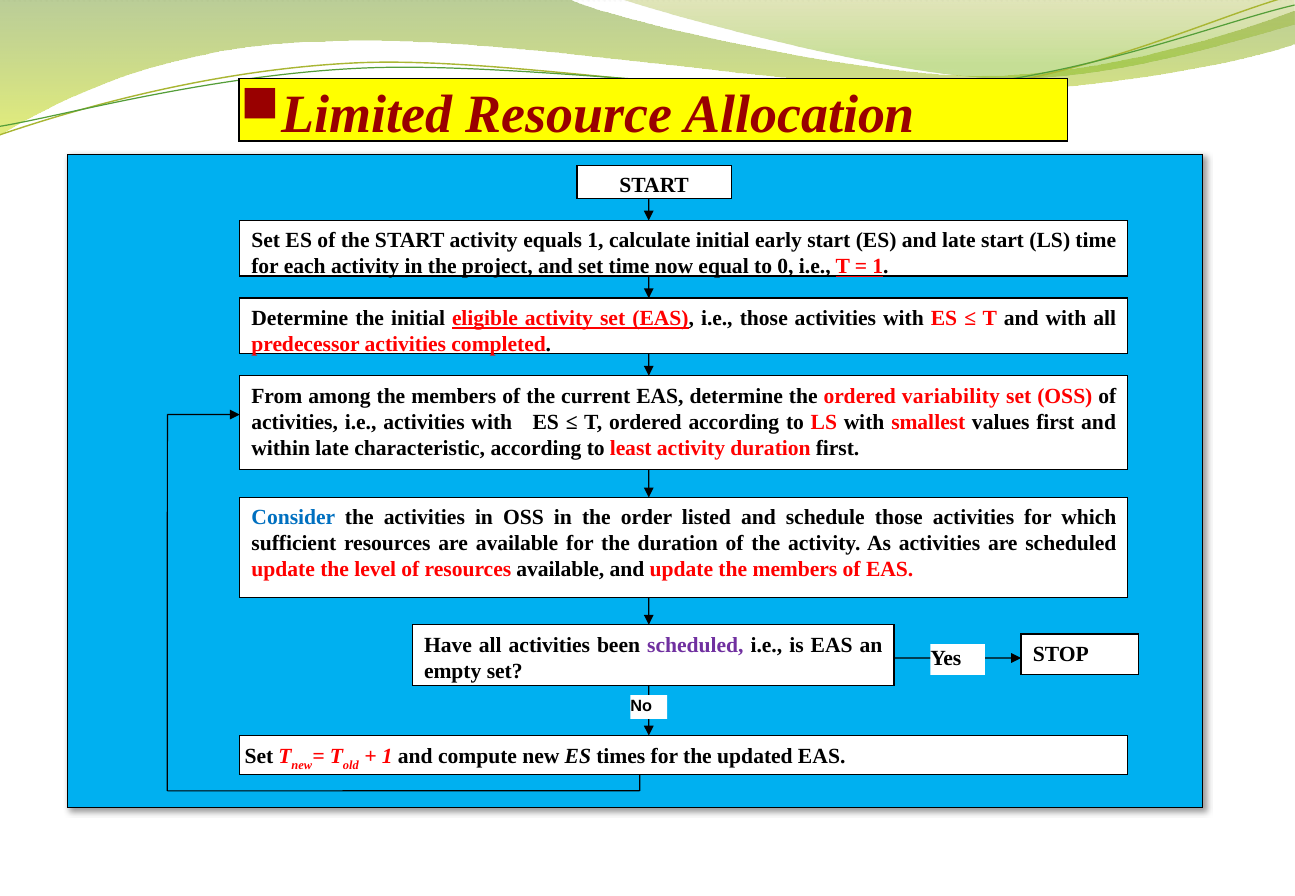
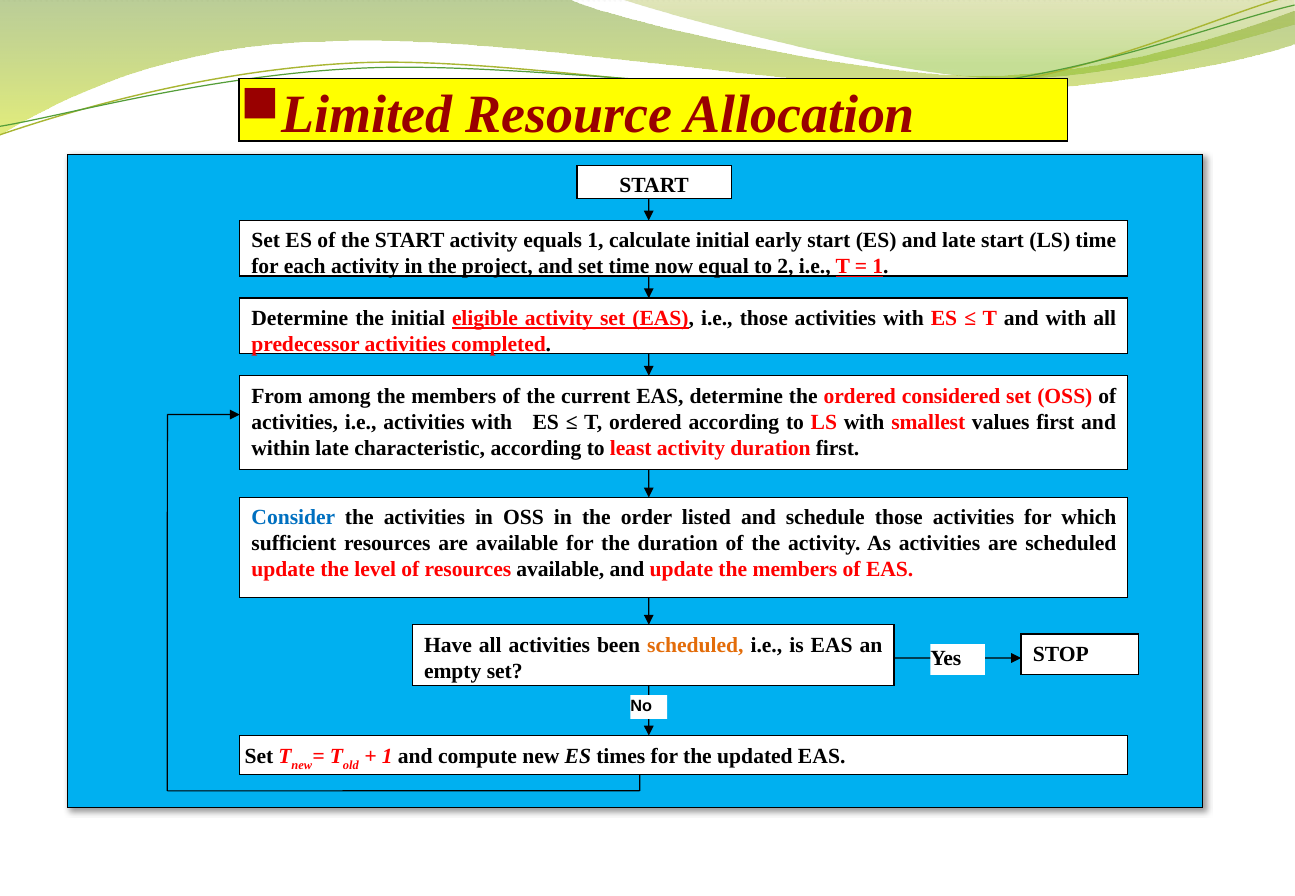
0: 0 -> 2
variability: variability -> considered
scheduled at (695, 645) colour: purple -> orange
